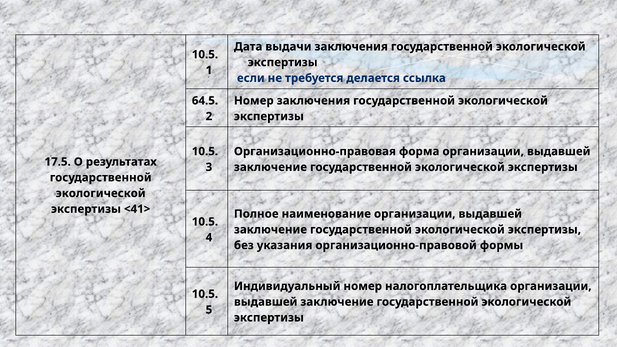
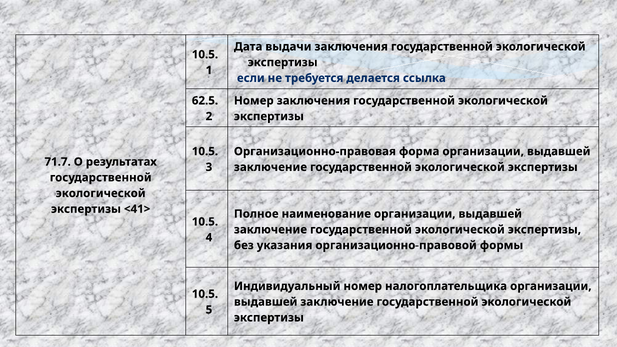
64.5: 64.5 -> 62.5
17.5: 17.5 -> 71.7
